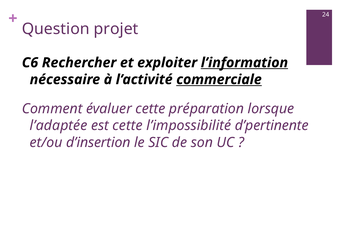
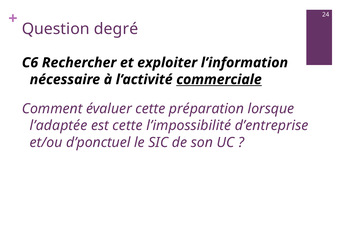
projet: projet -> degré
l’information underline: present -> none
d’pertinente: d’pertinente -> d’entreprise
d’insertion: d’insertion -> d’ponctuel
